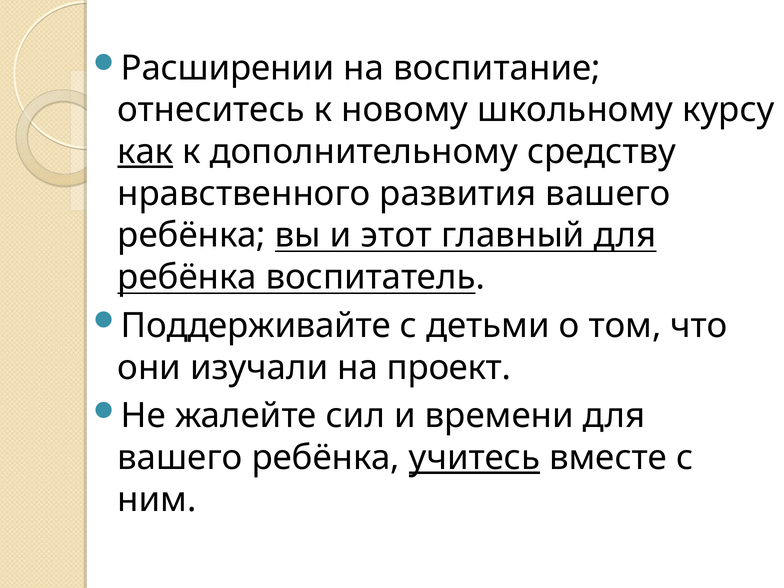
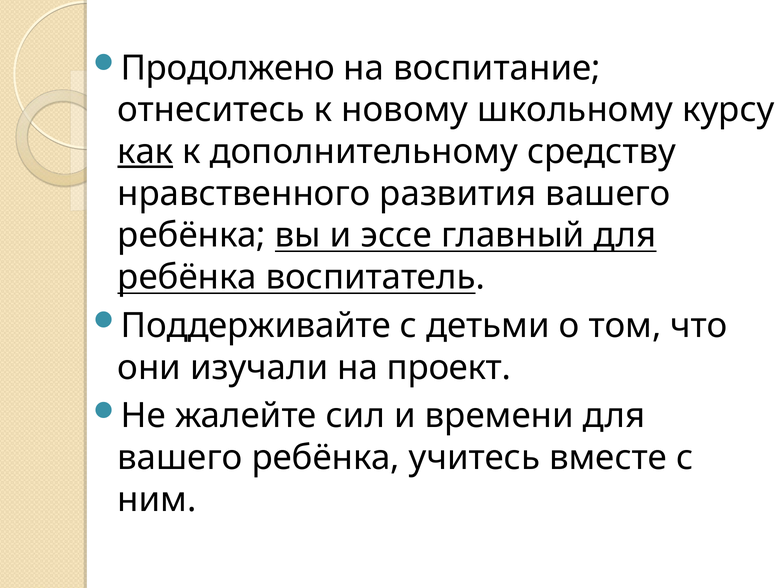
Расширении: Расширении -> Продолжено
этот: этот -> эссе
учитесь underline: present -> none
